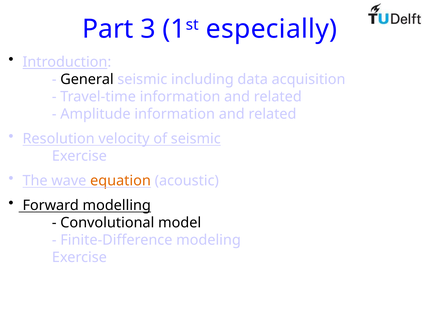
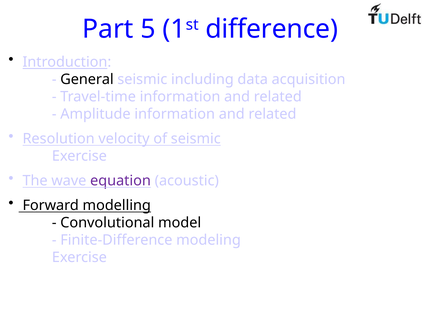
3: 3 -> 5
especially: especially -> difference
equation colour: orange -> purple
